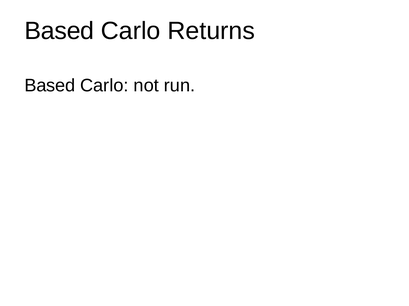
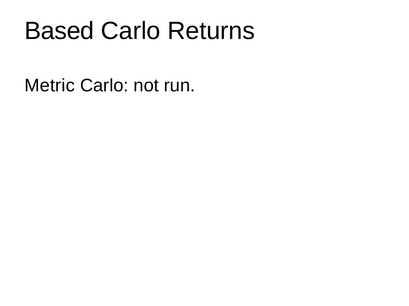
Based at (50, 86): Based -> Metric
